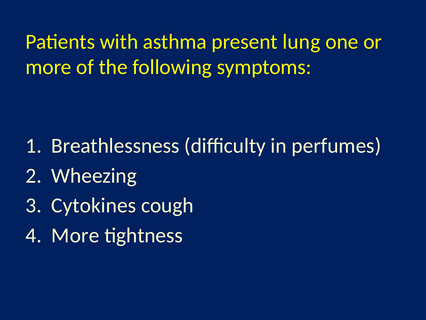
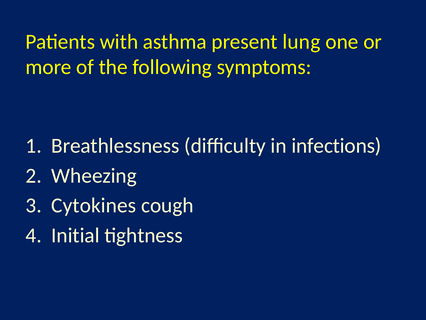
perfumes: perfumes -> infections
4 More: More -> Initial
